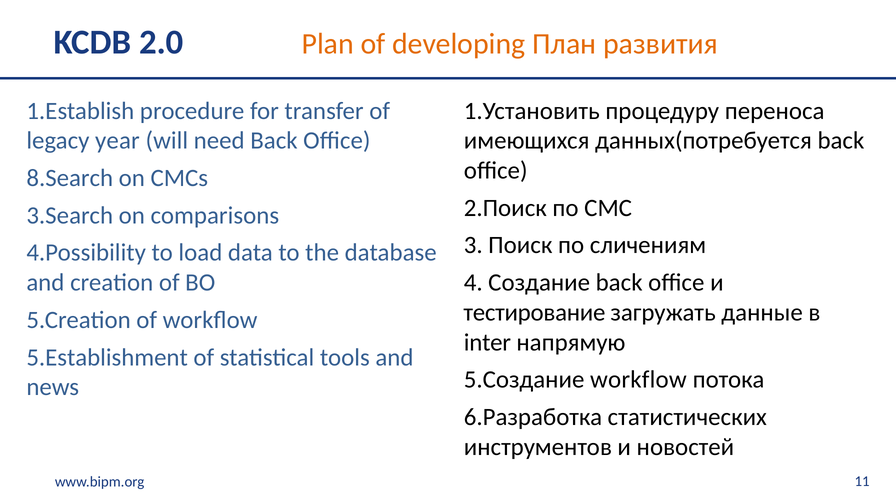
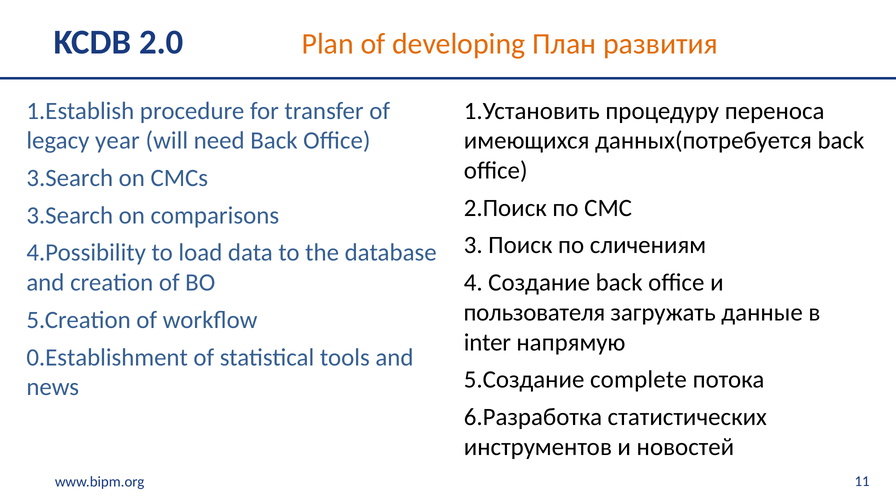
8.Search at (70, 178): 8.Search -> 3.Search
тестирование: тестирование -> пользователя
5.Establishment: 5.Establishment -> 0.Establishment
5.Создание workflow: workflow -> complete
